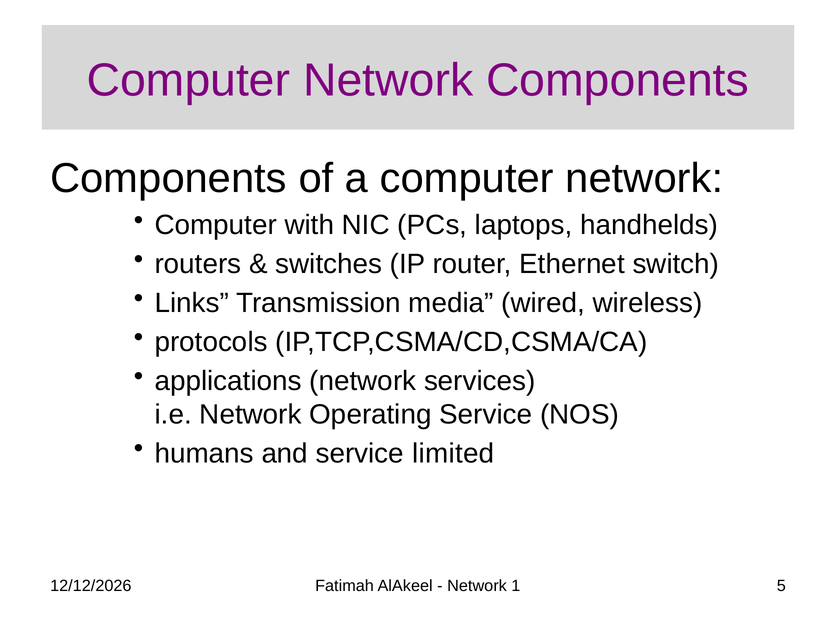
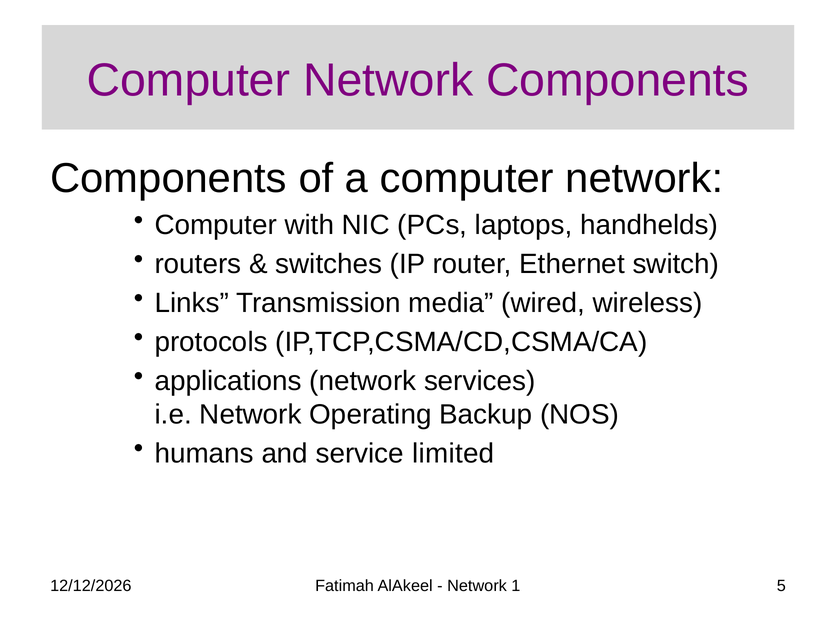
Operating Service: Service -> Backup
